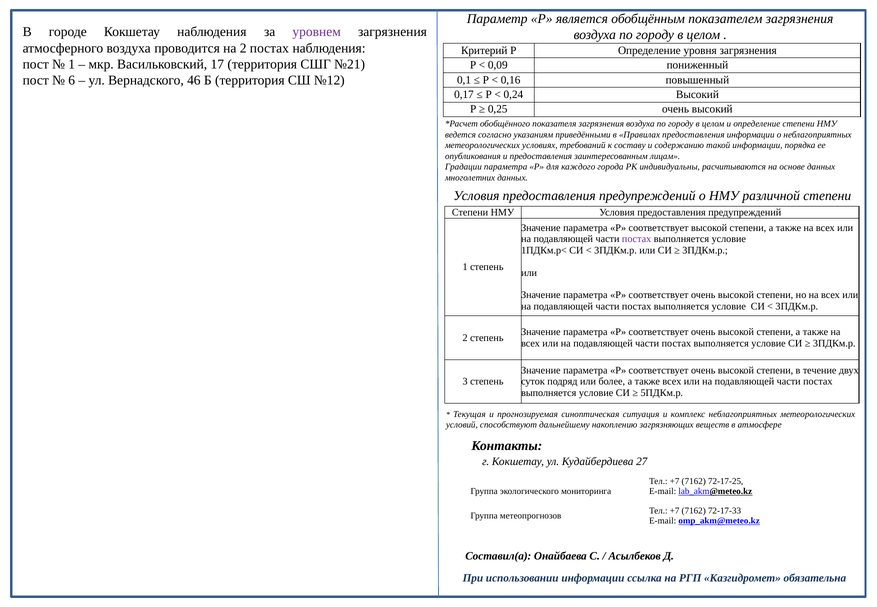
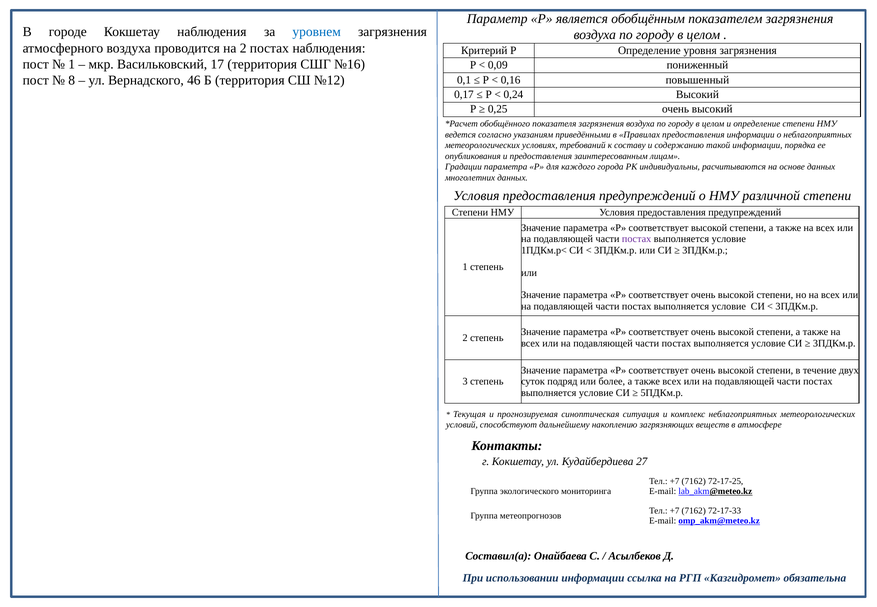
уровнем colour: purple -> blue
№21: №21 -> №16
6: 6 -> 8
